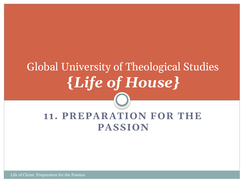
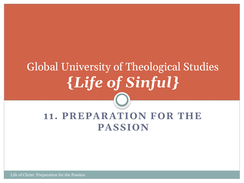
House: House -> Sinful
